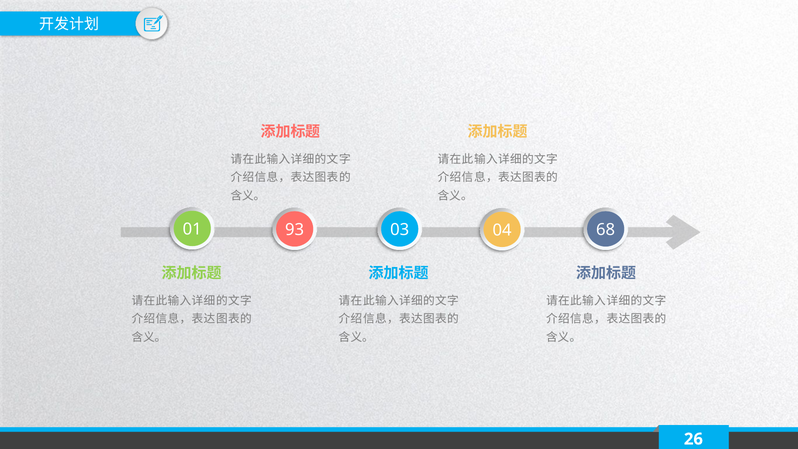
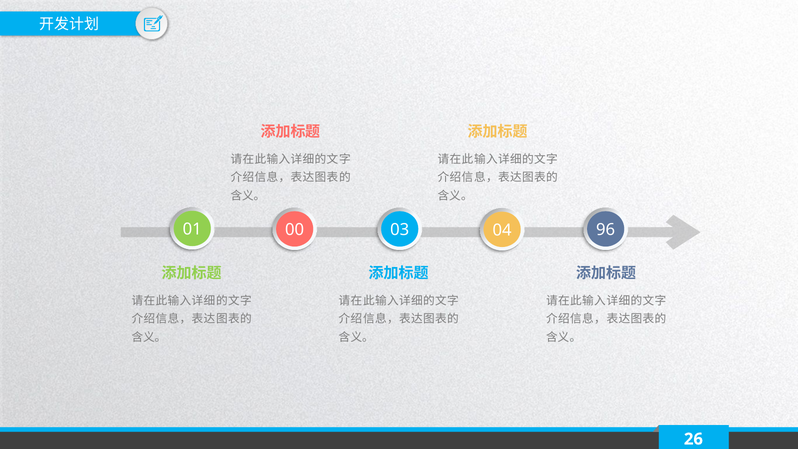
93: 93 -> 00
68: 68 -> 96
